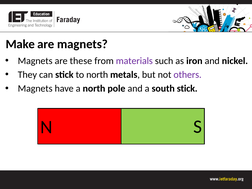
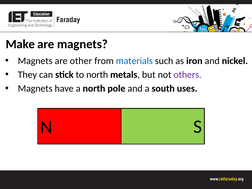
these: these -> other
materials colour: purple -> blue
south stick: stick -> uses
